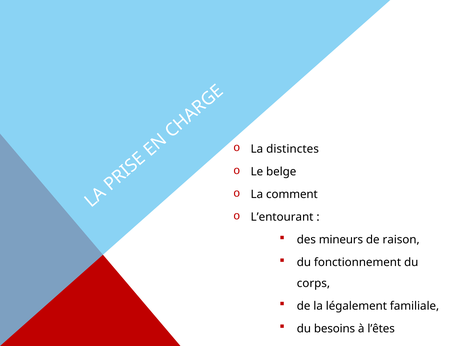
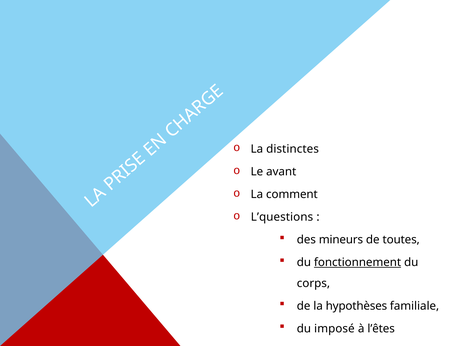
belge: belge -> avant
L’entourant: L’entourant -> L’questions
raison: raison -> toutes
fonctionnement underline: none -> present
légalement: légalement -> hypothèses
besoins: besoins -> imposé
